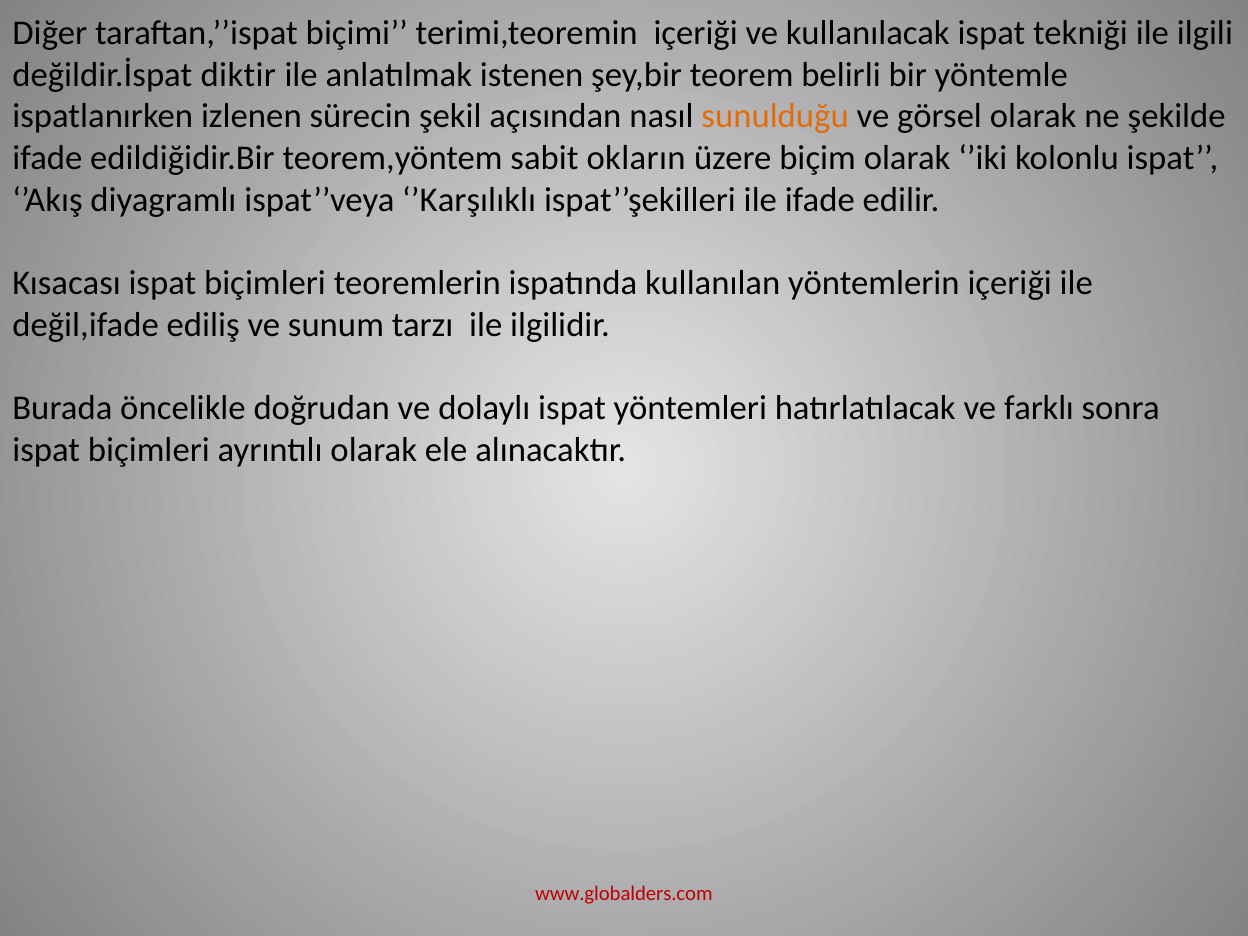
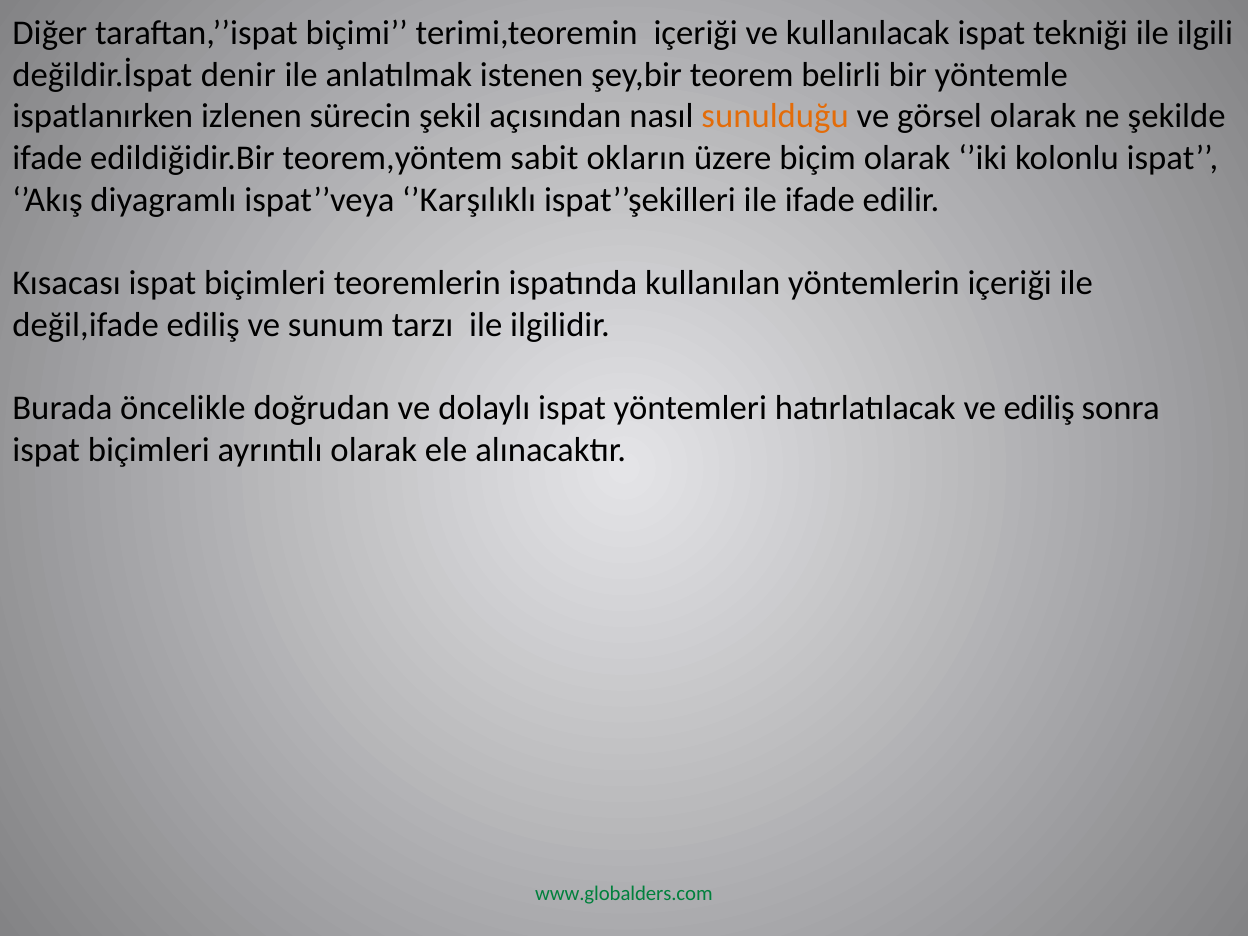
diktir: diktir -> denir
ve farklı: farklı -> ediliş
www.globalders.com colour: red -> green
